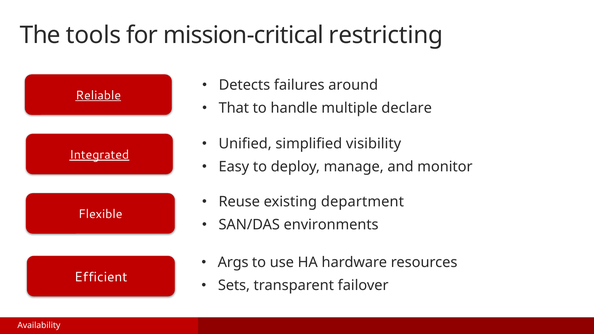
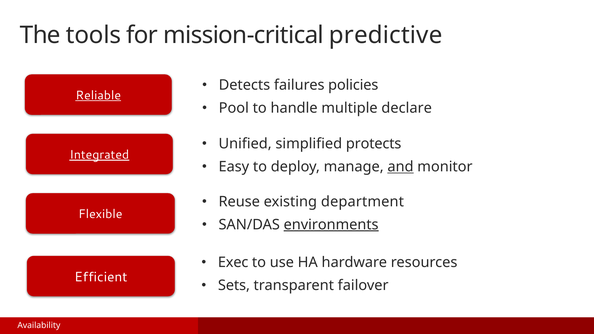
restricting: restricting -> predictive
around: around -> policies
That: That -> Pool
visibility: visibility -> protects
and underline: none -> present
environments underline: none -> present
Args: Args -> Exec
